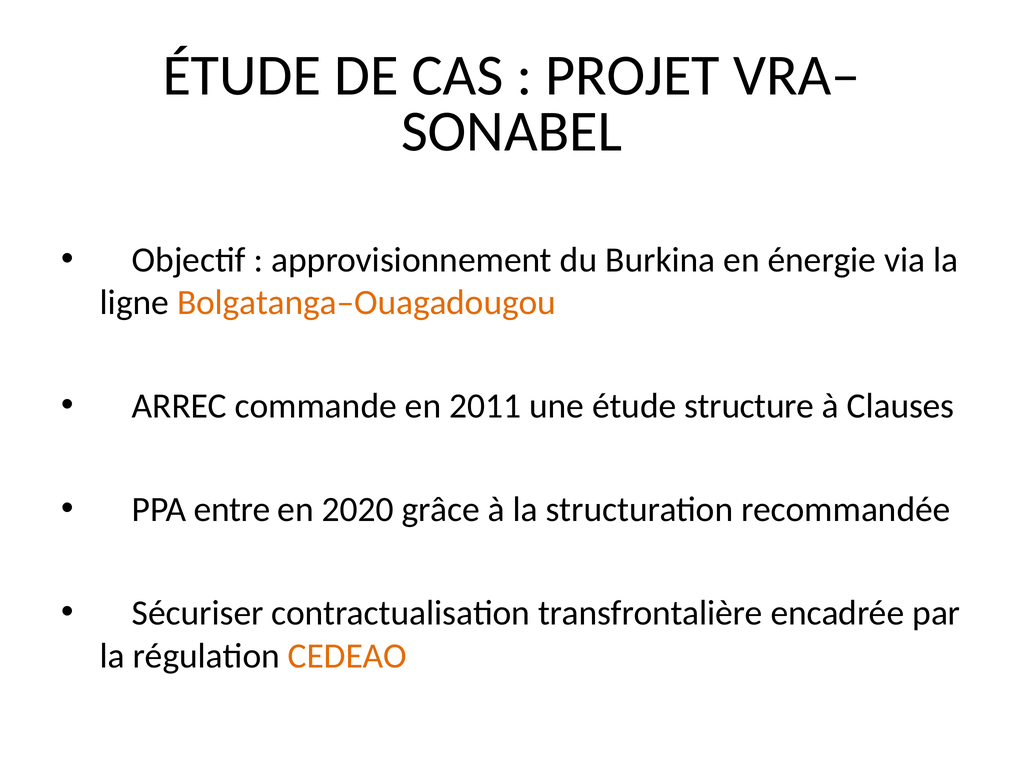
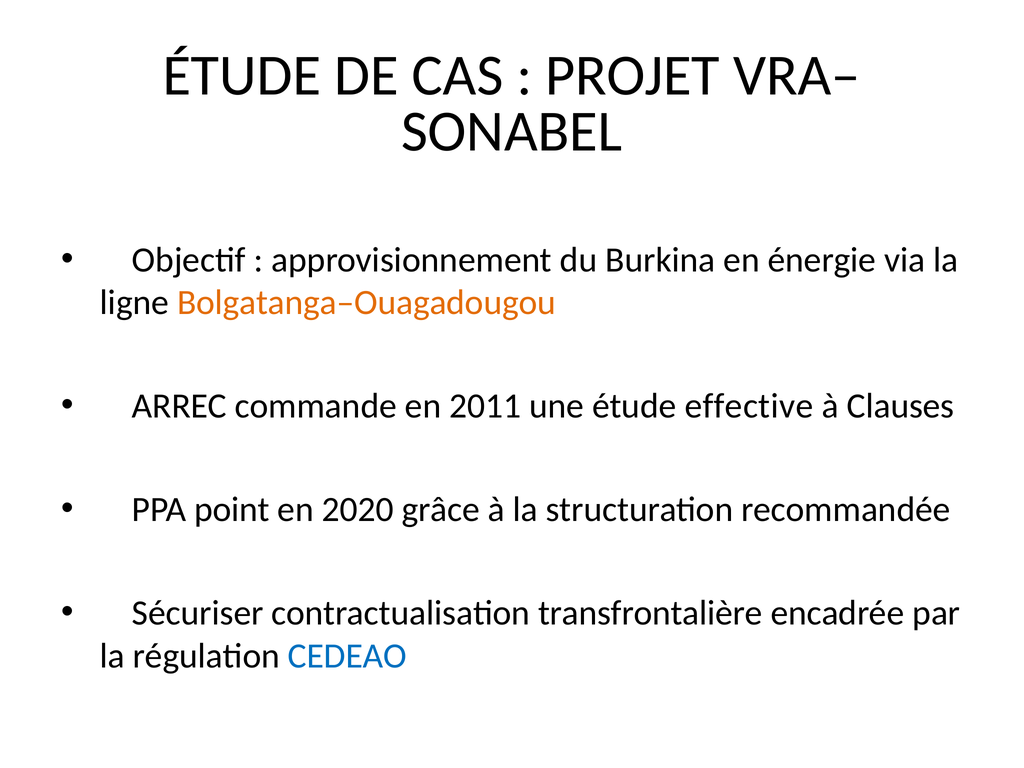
structure: structure -> effective
entre: entre -> point
CEDEAO colour: orange -> blue
